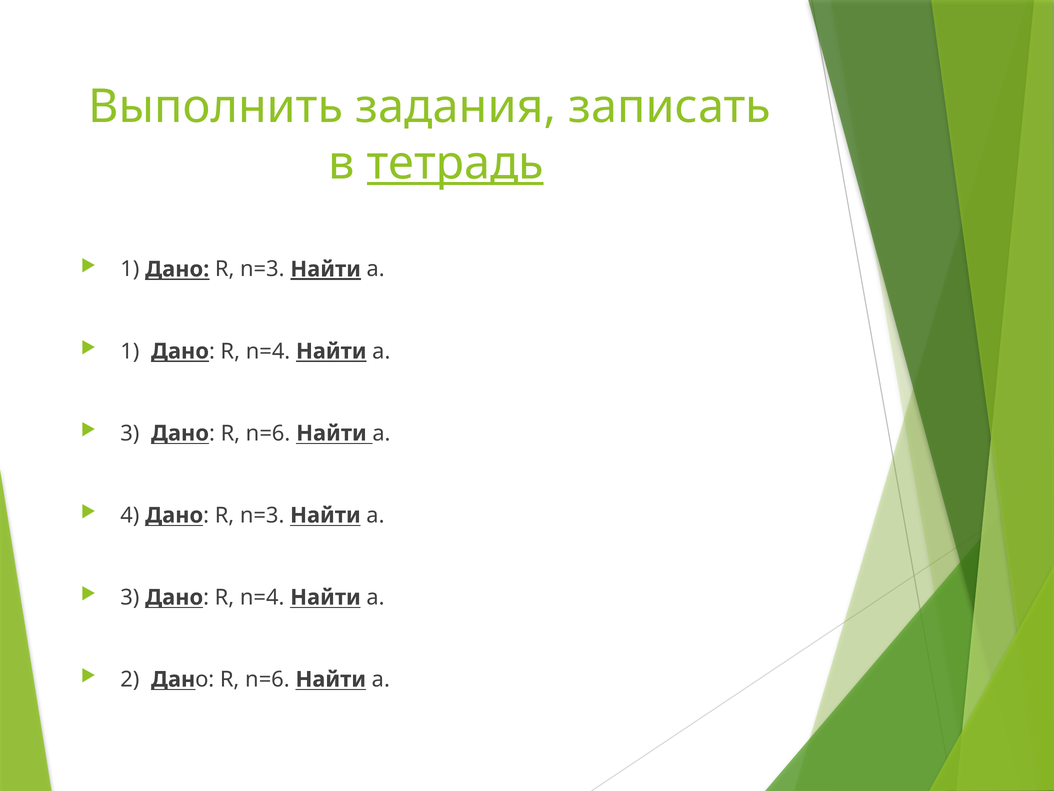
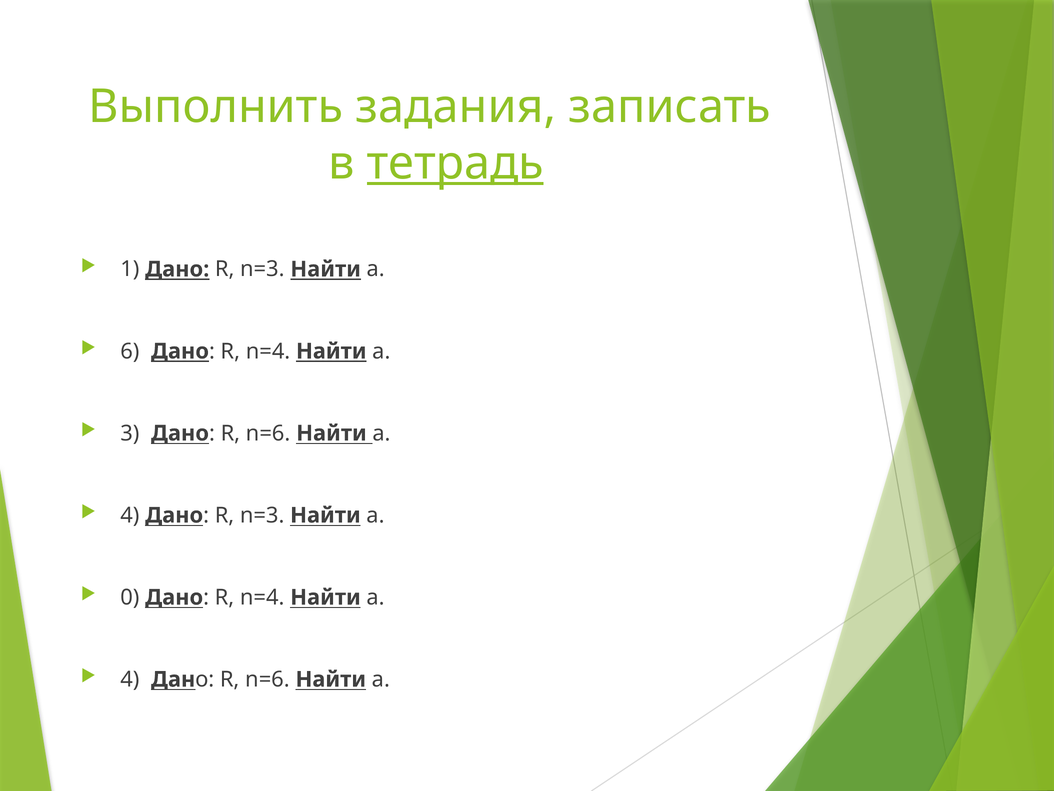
Найти at (326, 269) underline: present -> none
1 at (130, 351): 1 -> 6
3 at (130, 597): 3 -> 0
2 at (130, 679): 2 -> 4
